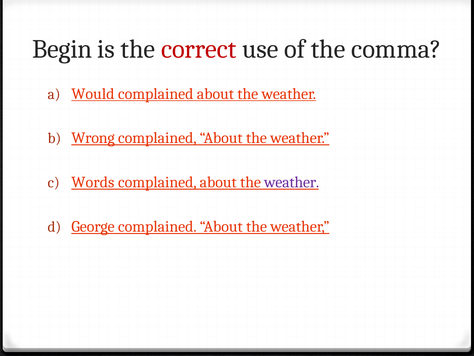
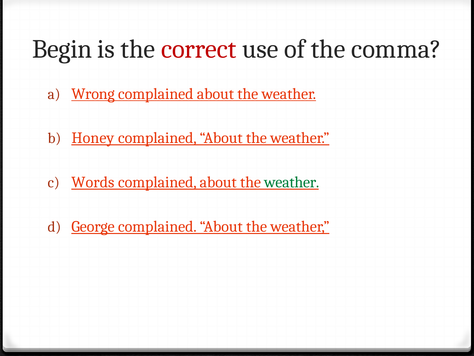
Would: Would -> Wrong
Wrong: Wrong -> Honey
weather at (292, 182) colour: purple -> green
